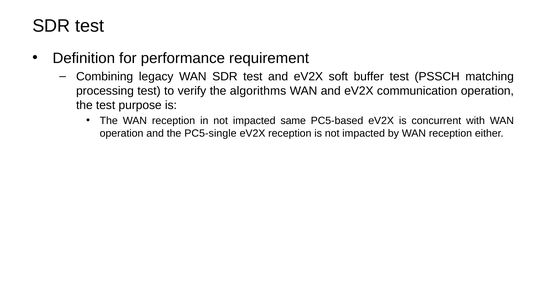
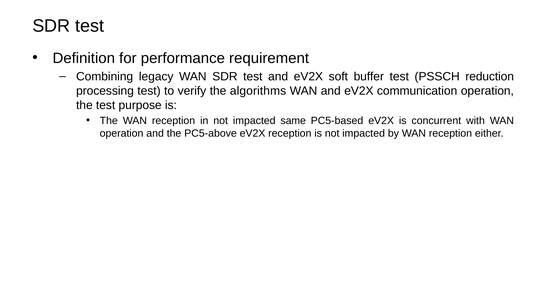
matching: matching -> reduction
PC5-single: PC5-single -> PC5-above
